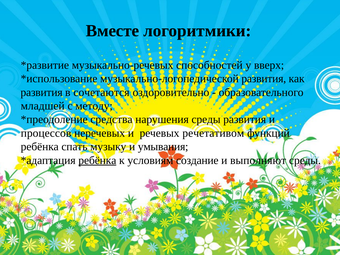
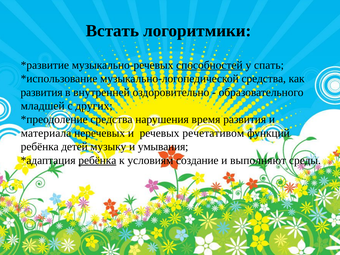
Вместе: Вместе -> Встать
способностей underline: none -> present
вверх: вверх -> спать
музыкально-логопедической развития: развития -> средства
сочетаются: сочетаются -> внутренней
методу: методу -> других
нарушения среды: среды -> время
процессов: процессов -> материала
спать: спать -> детей
